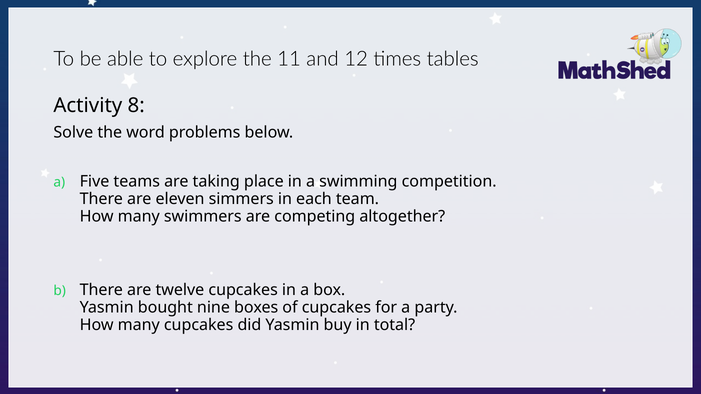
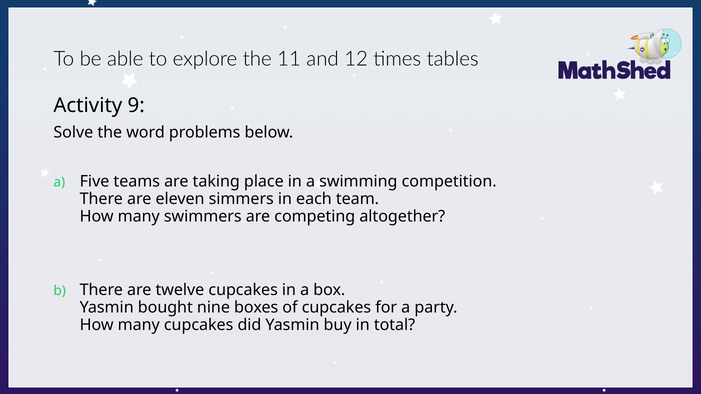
8: 8 -> 9
